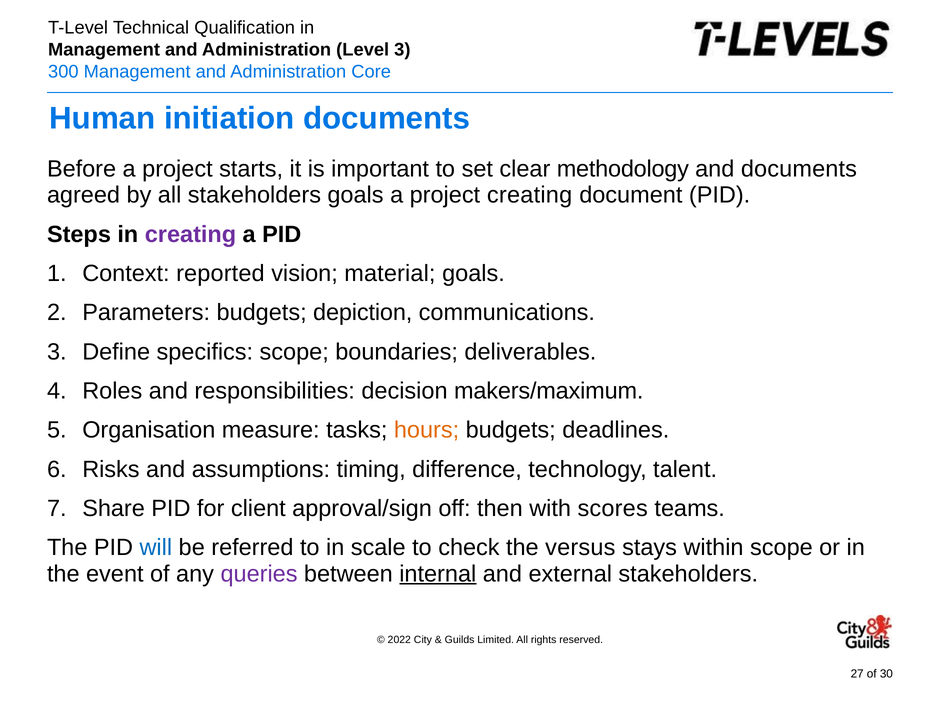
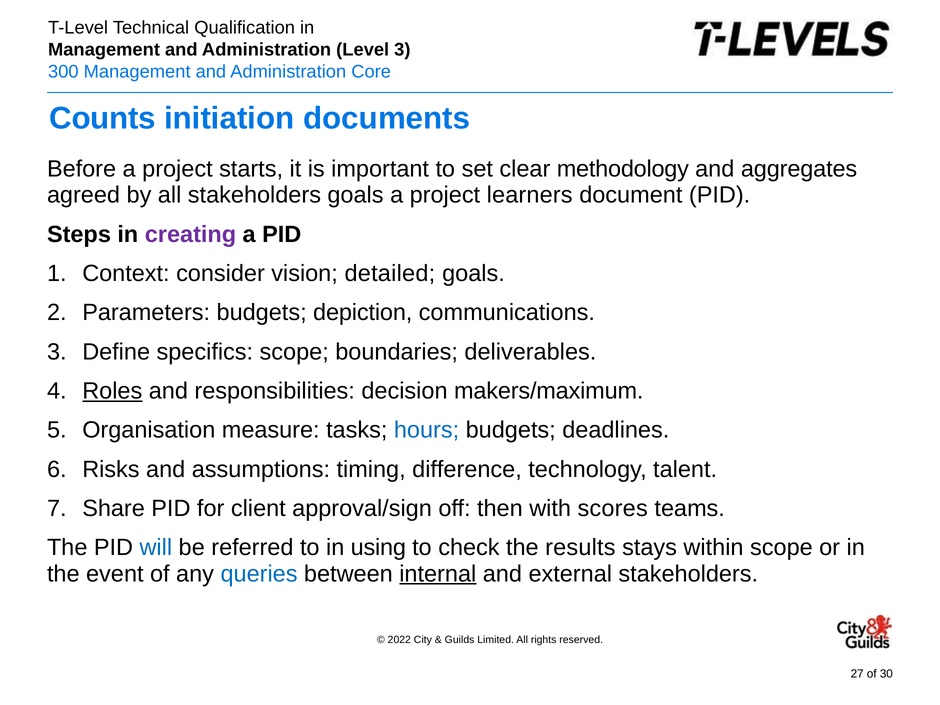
Human: Human -> Counts
and documents: documents -> aggregates
project creating: creating -> learners
reported: reported -> consider
material: material -> detailed
Roles underline: none -> present
hours colour: orange -> blue
scale: scale -> using
versus: versus -> results
queries colour: purple -> blue
